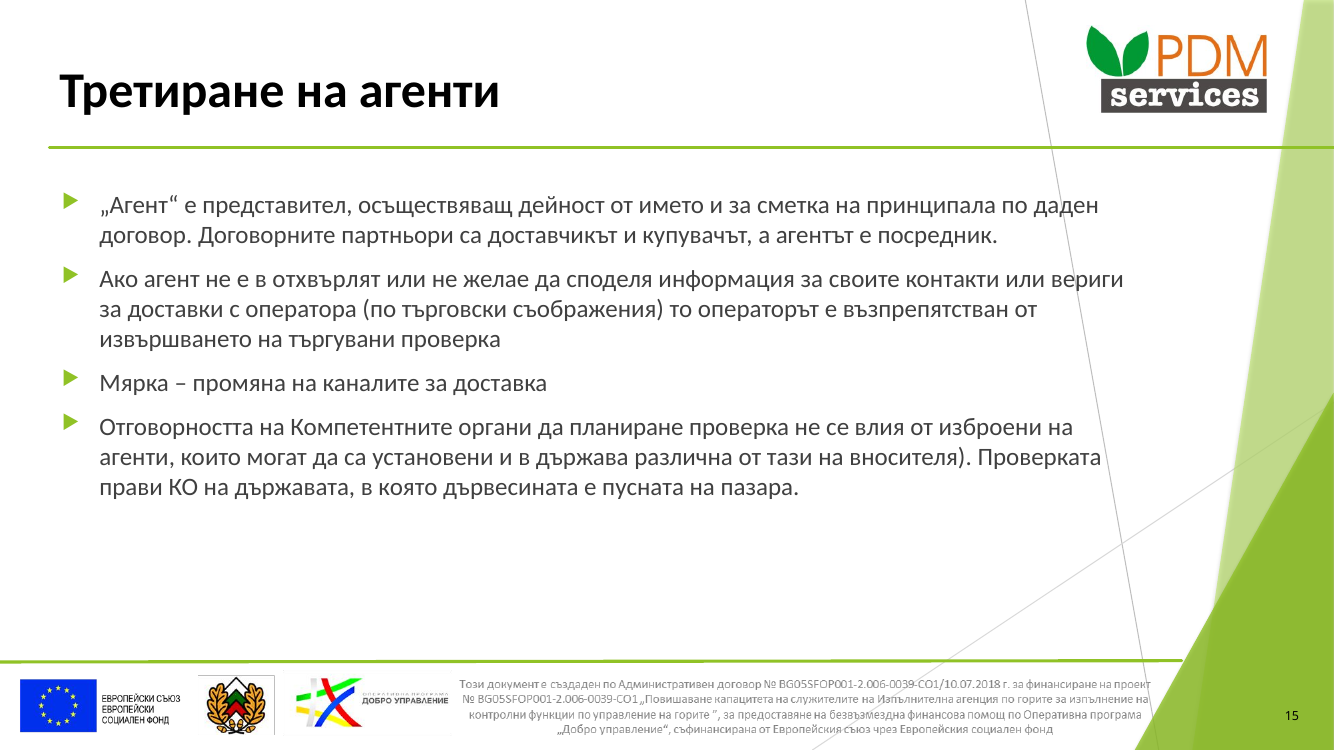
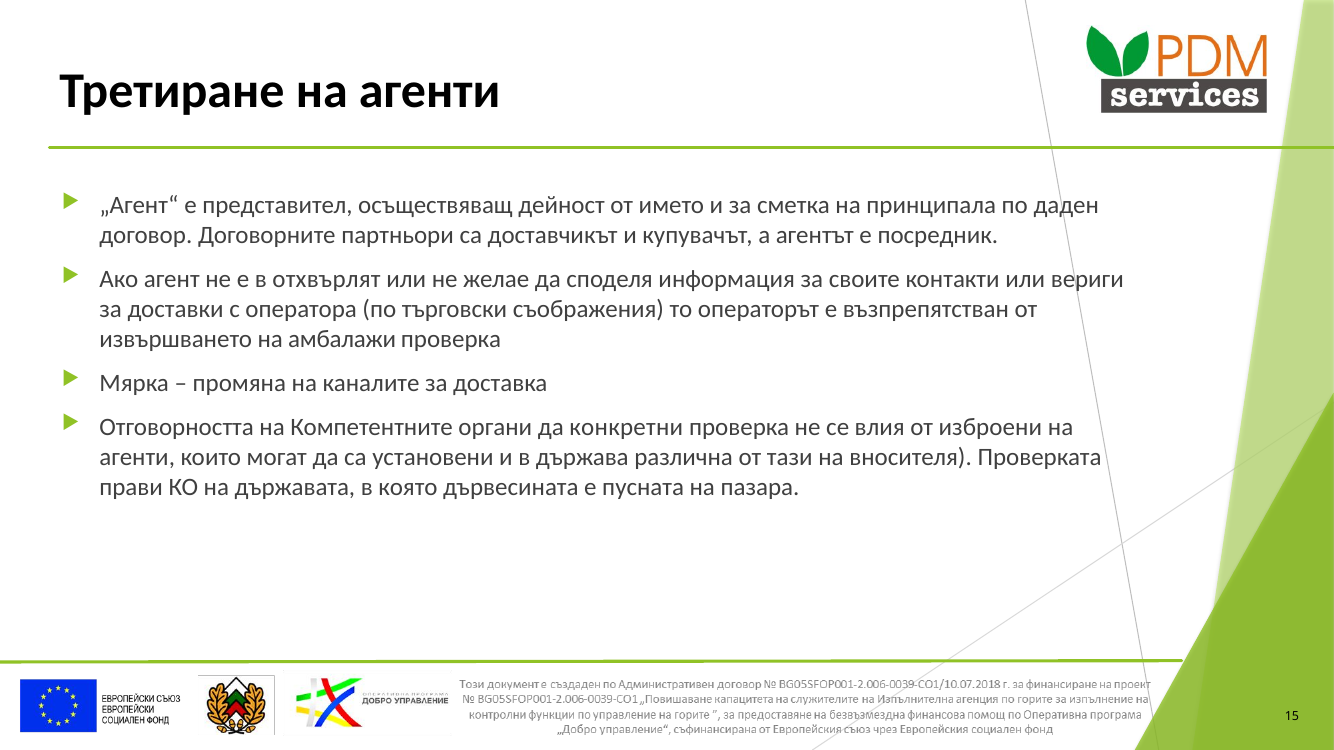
търгувани: търгувани -> амбалажи
планиране: планиране -> конкретни
